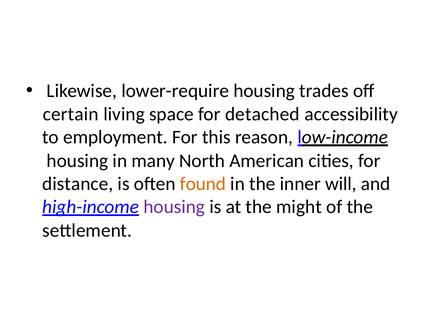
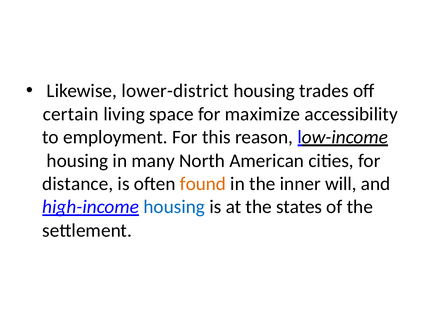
lower-require: lower-require -> lower-district
detached: detached -> maximize
housing at (174, 207) colour: purple -> blue
might: might -> states
